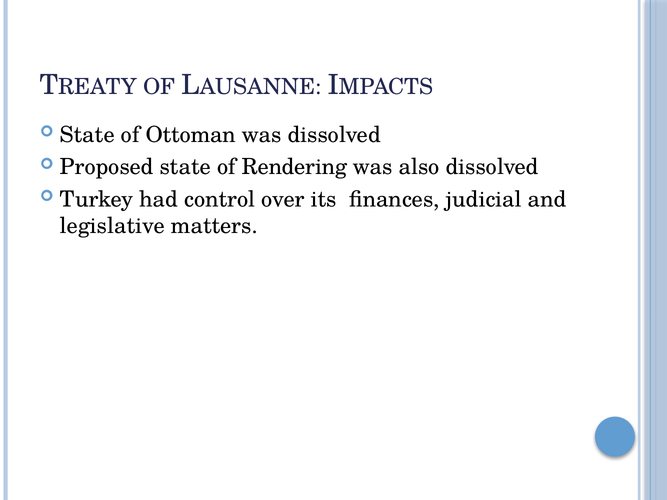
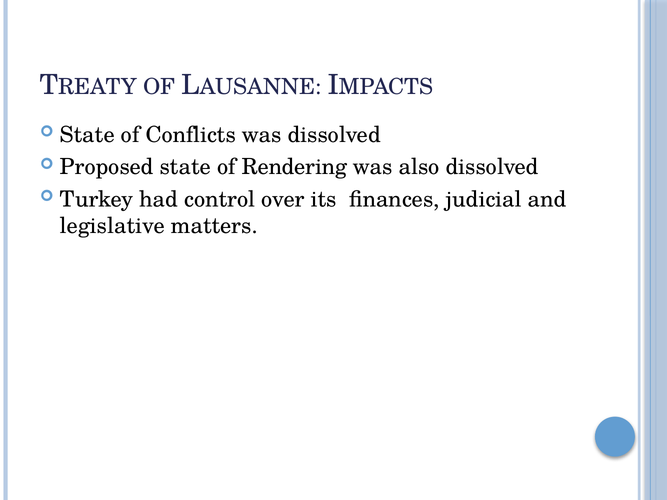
Ottoman: Ottoman -> Conflicts
